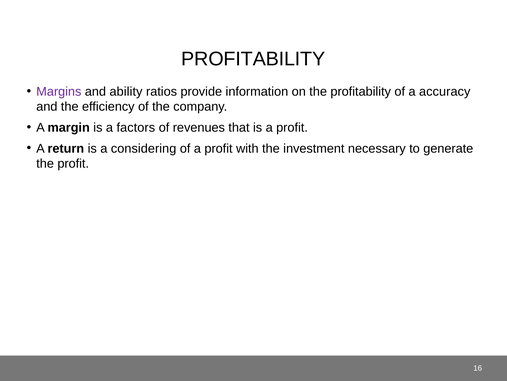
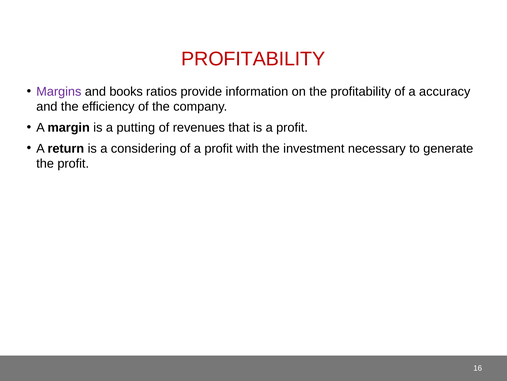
PROFITABILITY at (253, 59) colour: black -> red
ability: ability -> books
factors: factors -> putting
